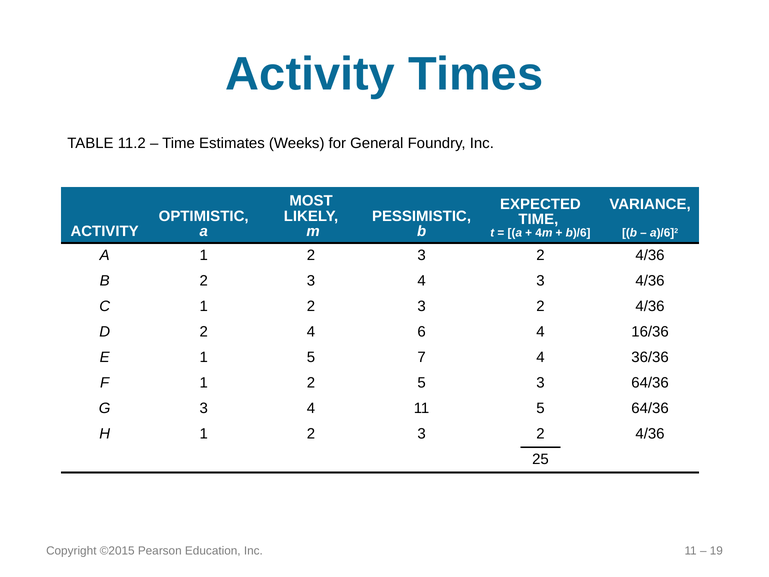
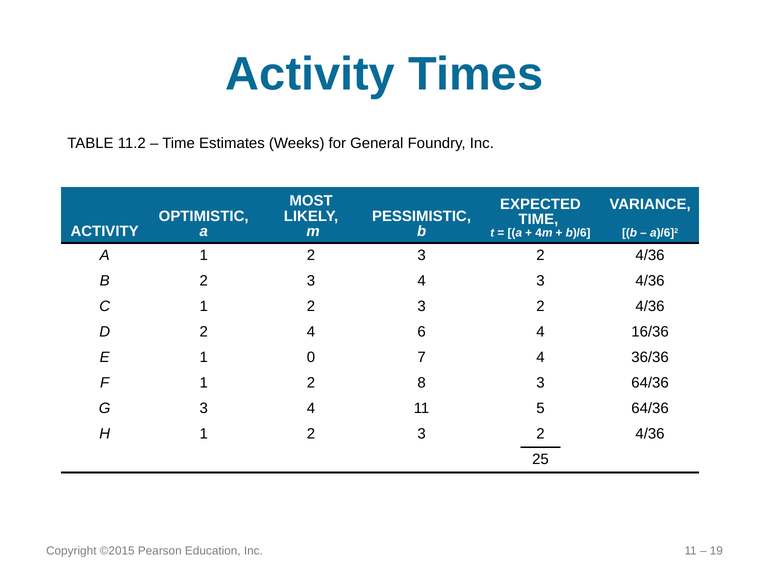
1 5: 5 -> 0
2 5: 5 -> 8
